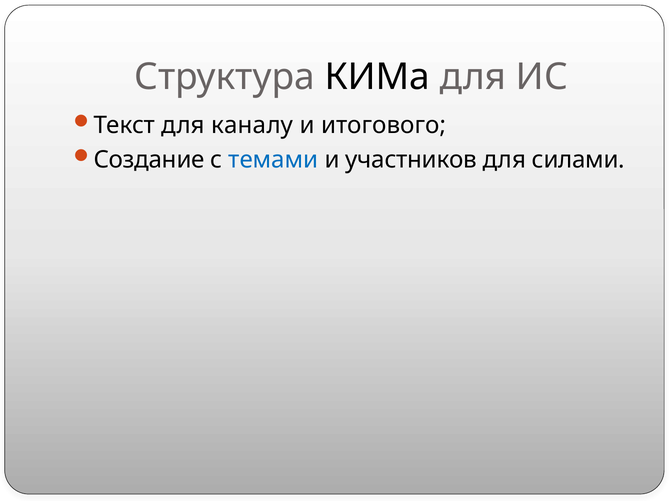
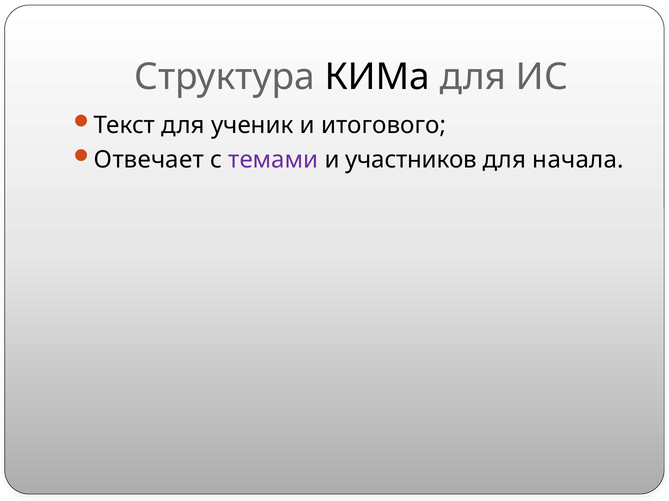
каналу: каналу -> ученик
Создание: Создание -> Отвечает
темами colour: blue -> purple
силами: силами -> начала
